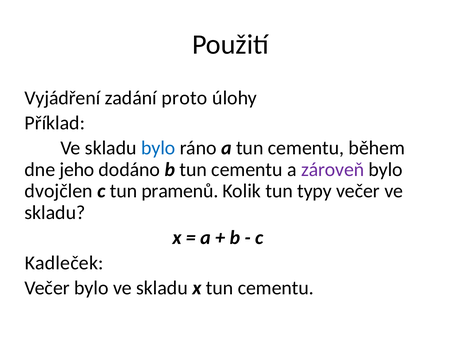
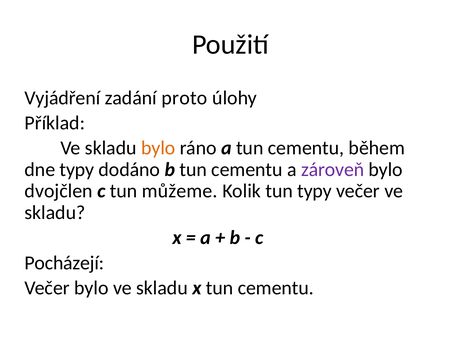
bylo at (158, 148) colour: blue -> orange
dne jeho: jeho -> typy
pramenů: pramenů -> můžeme
Kadleček: Kadleček -> Pocházejí
